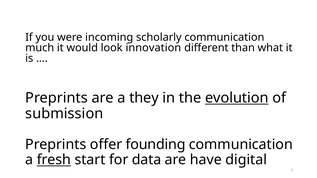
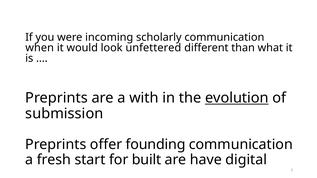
much: much -> when
innovation: innovation -> unfettered
they: they -> with
fresh underline: present -> none
data: data -> built
